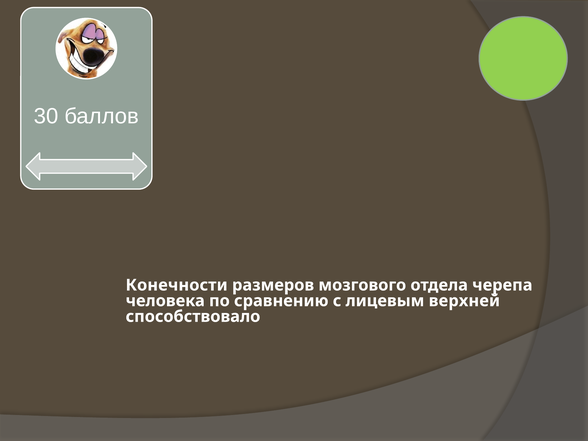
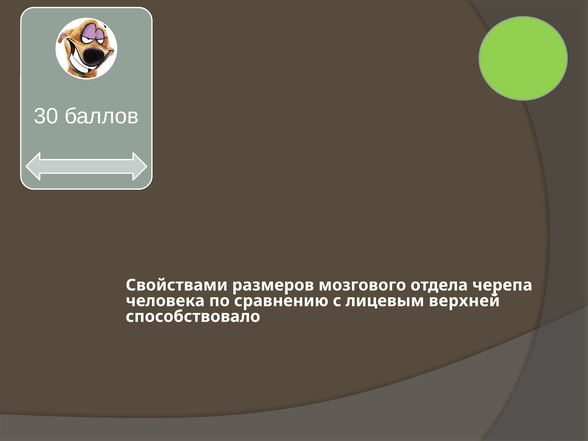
Конечности: Конечности -> Свойствами
